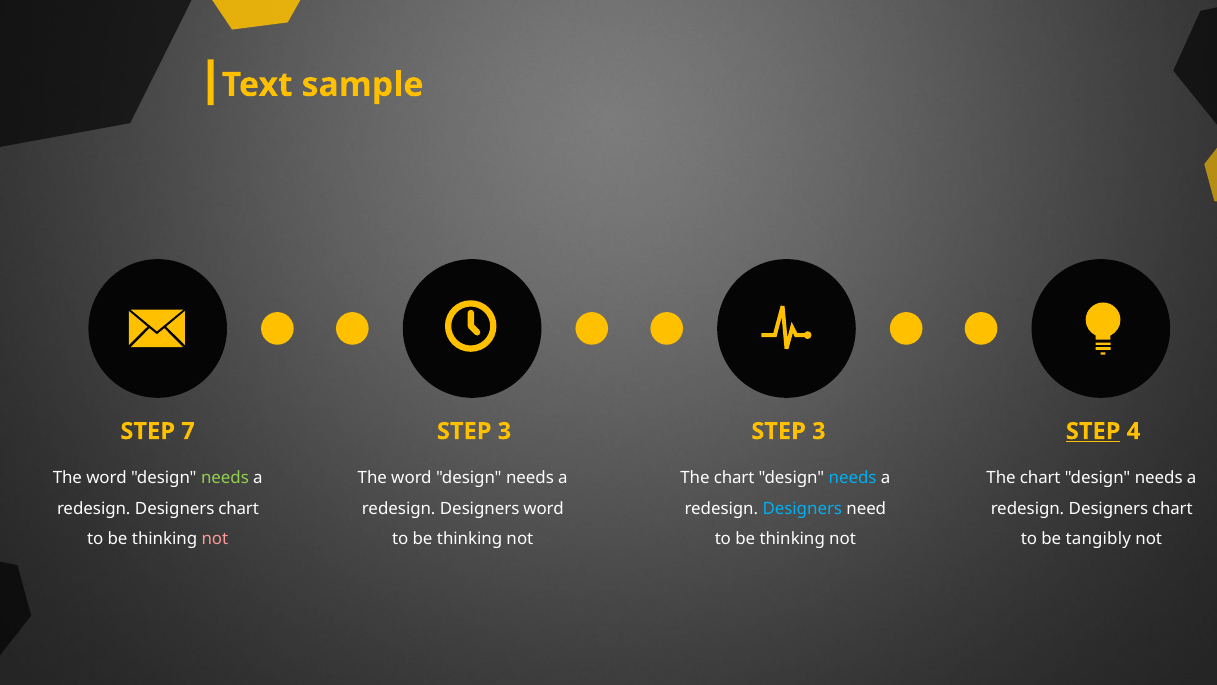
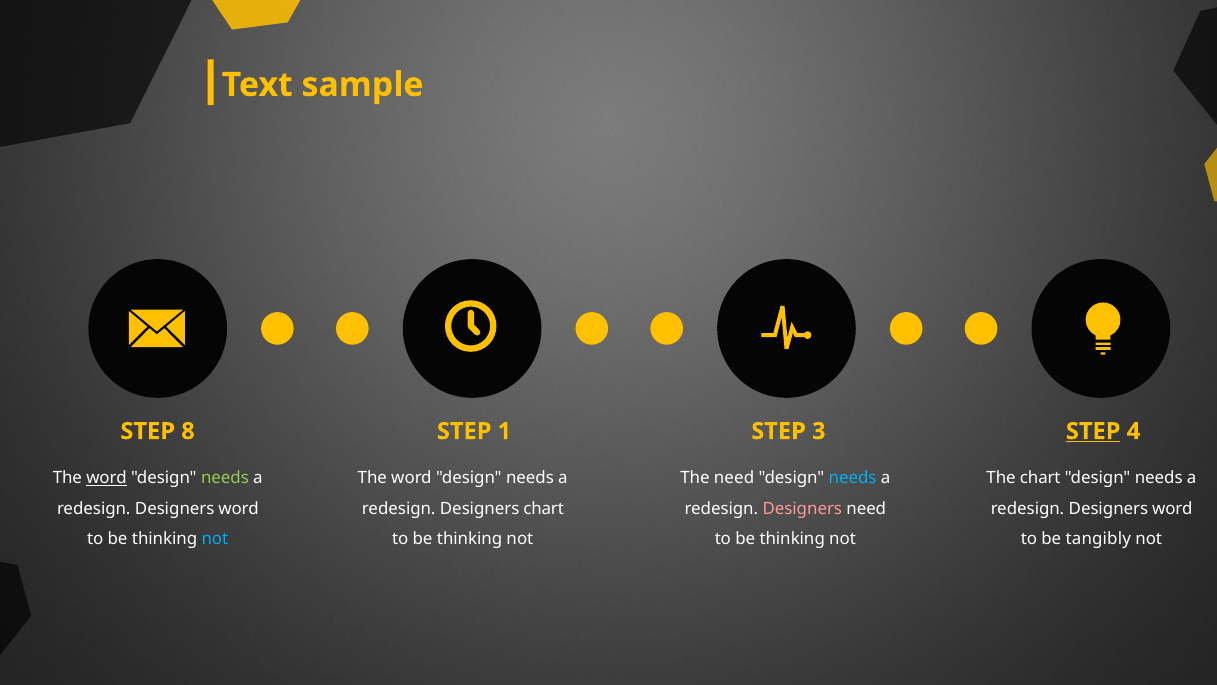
7: 7 -> 8
3 at (504, 431): 3 -> 1
word at (107, 478) underline: none -> present
chart at (734, 478): chart -> need
chart at (239, 508): chart -> word
Designers word: word -> chart
Designers at (802, 508) colour: light blue -> pink
chart at (1172, 508): chart -> word
not at (215, 539) colour: pink -> light blue
